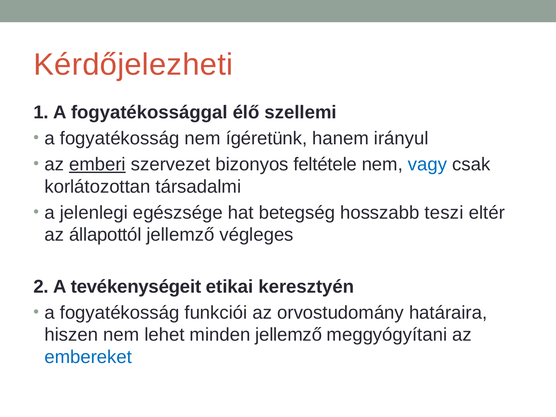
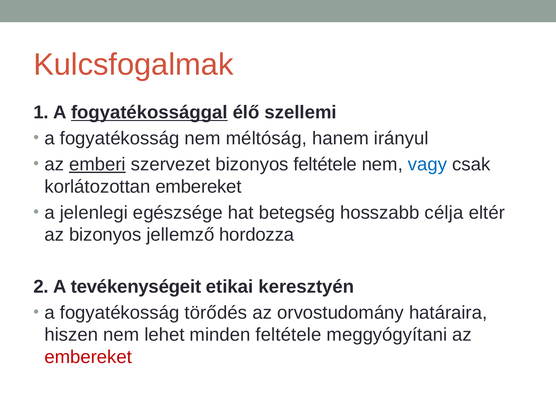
Kérdőjelezheti: Kérdőjelezheti -> Kulcsfogalmak
fogyatékossággal underline: none -> present
ígéretünk: ígéretünk -> méltóság
korlátozottan társadalmi: társadalmi -> embereket
teszi: teszi -> célja
az állapottól: állapottól -> bizonyos
végleges: végleges -> hordozza
funkciói: funkciói -> törődés
minden jellemző: jellemző -> feltétele
embereket at (88, 357) colour: blue -> red
